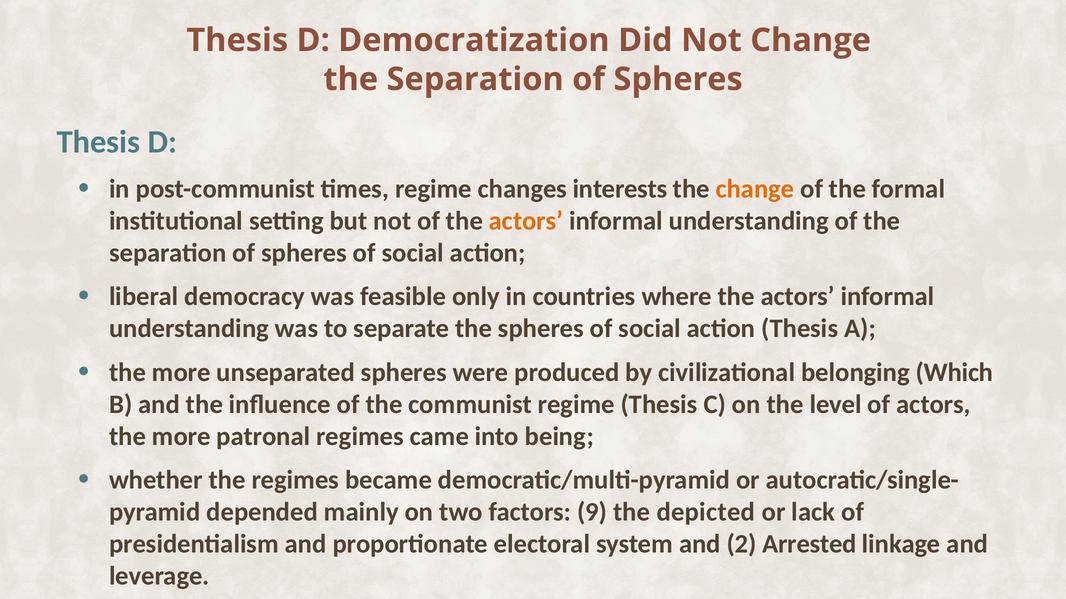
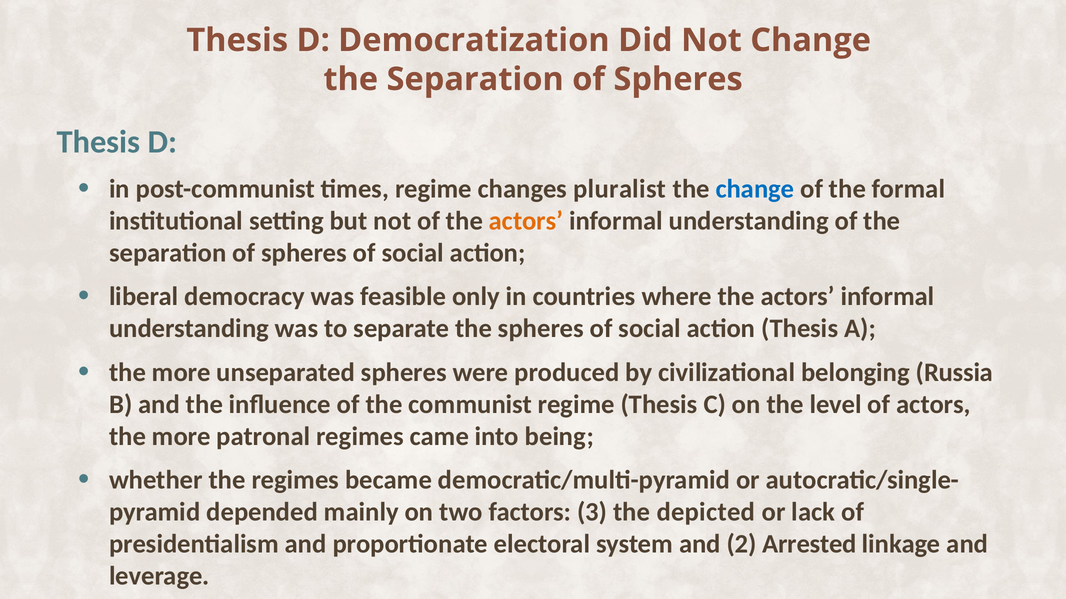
interests: interests -> pluralist
change at (755, 189) colour: orange -> blue
Which: Which -> Russia
9: 9 -> 3
